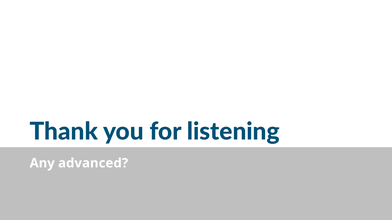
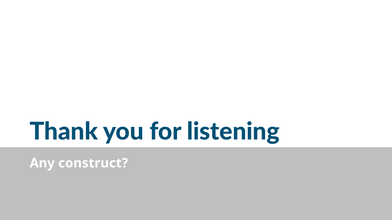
advanced: advanced -> construct
